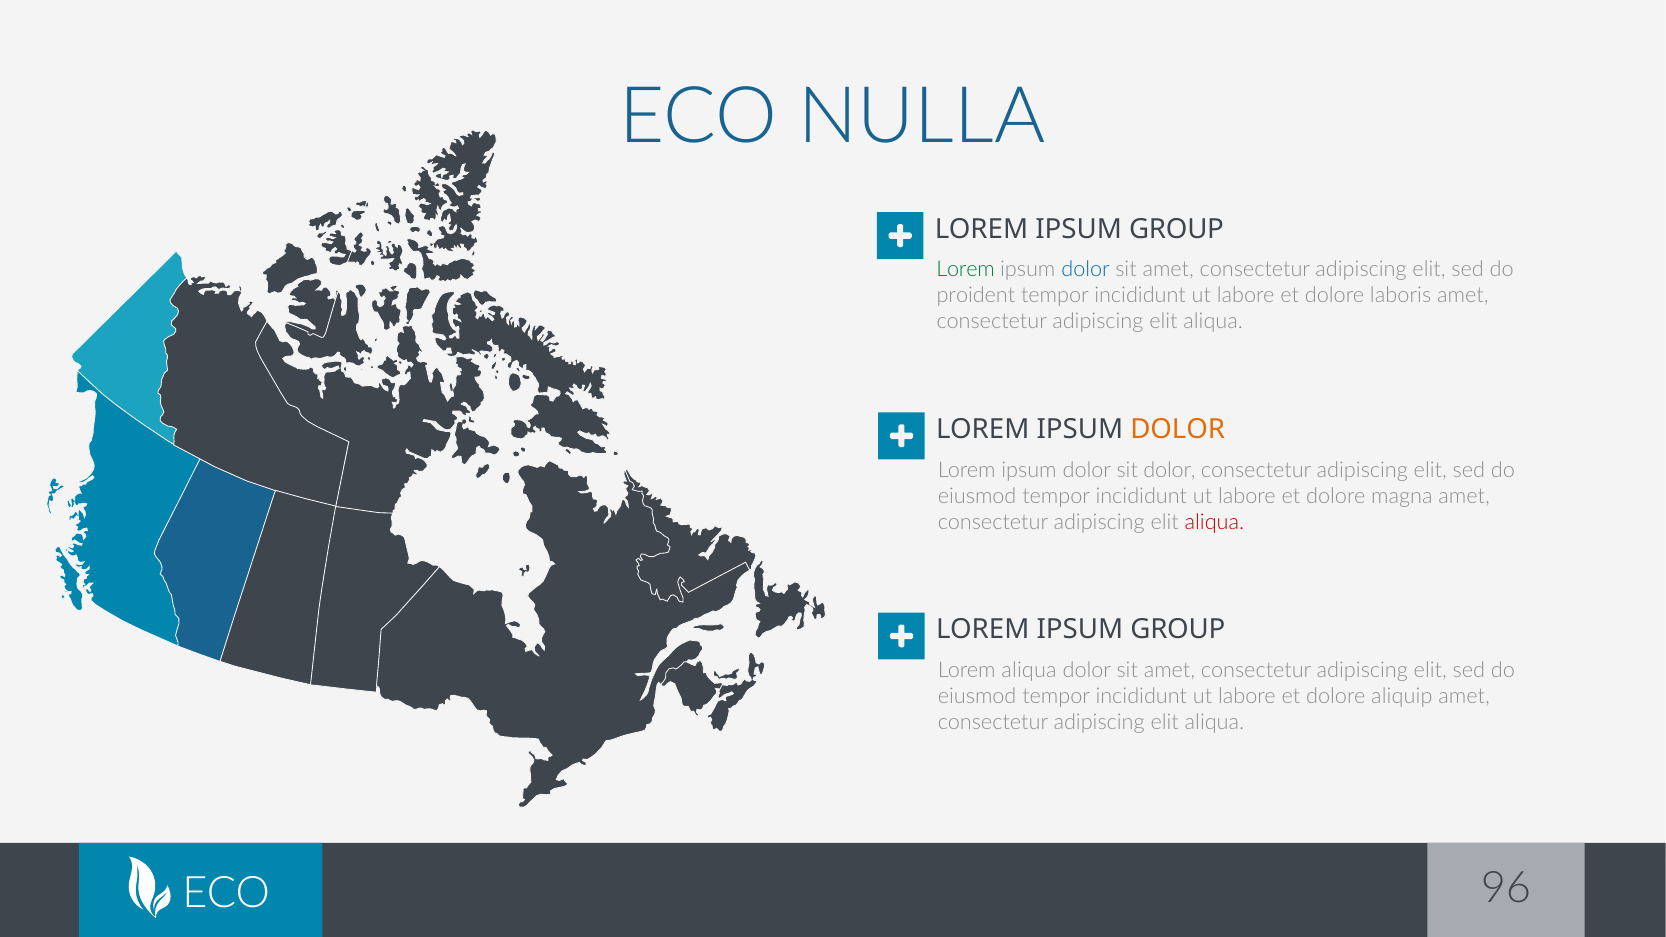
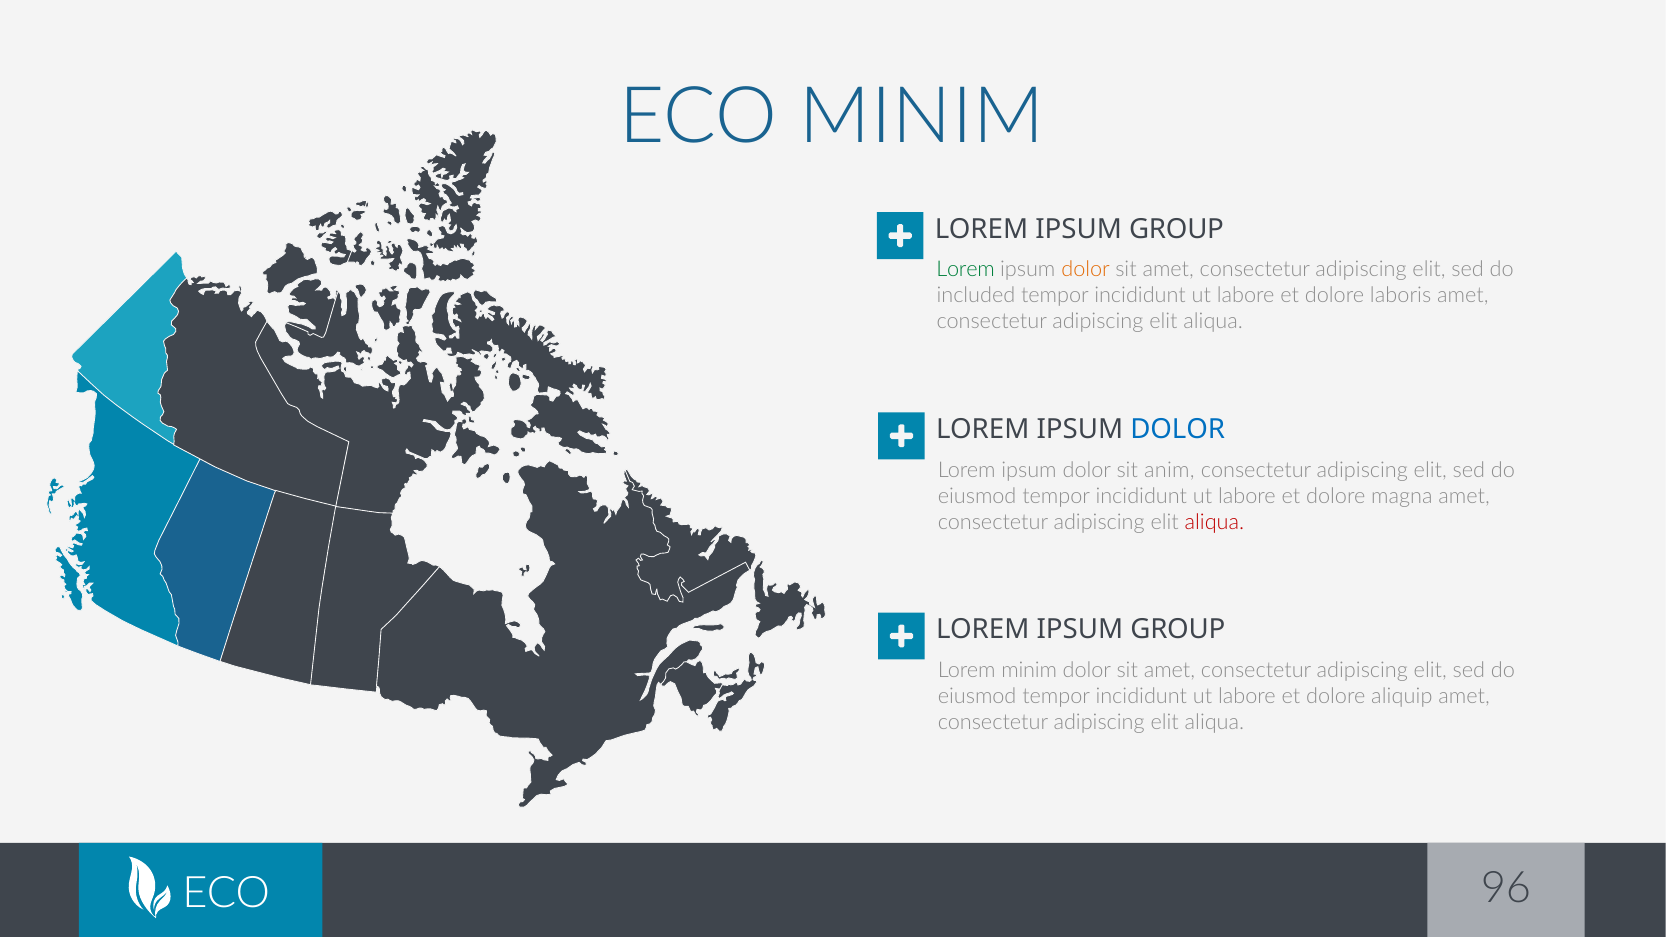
ECO NULLA: NULLA -> MINIM
dolor at (1086, 270) colour: blue -> orange
proident: proident -> included
DOLOR at (1178, 429) colour: orange -> blue
sit dolor: dolor -> anim
Lorem aliqua: aliqua -> minim
